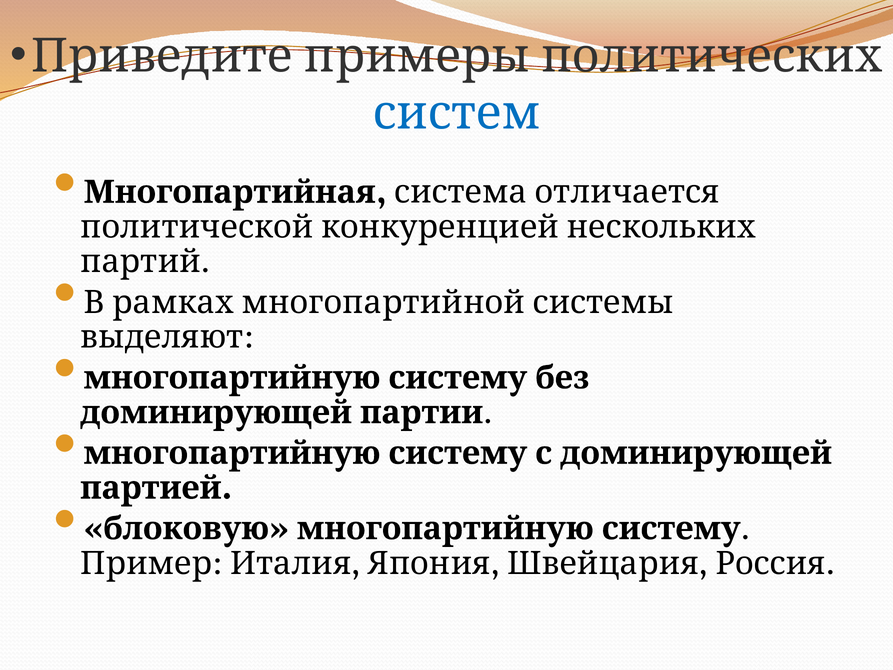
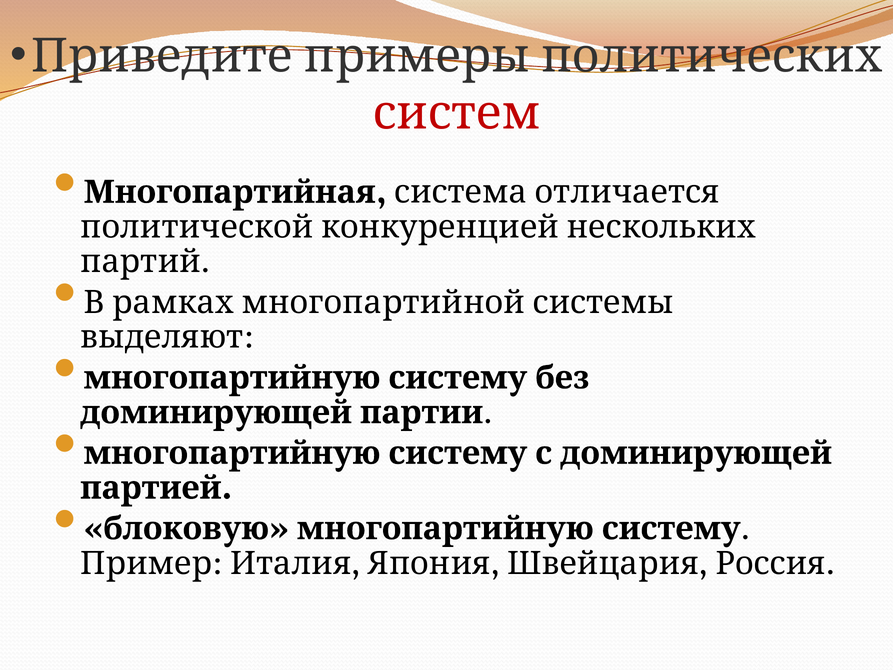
систем colour: blue -> red
